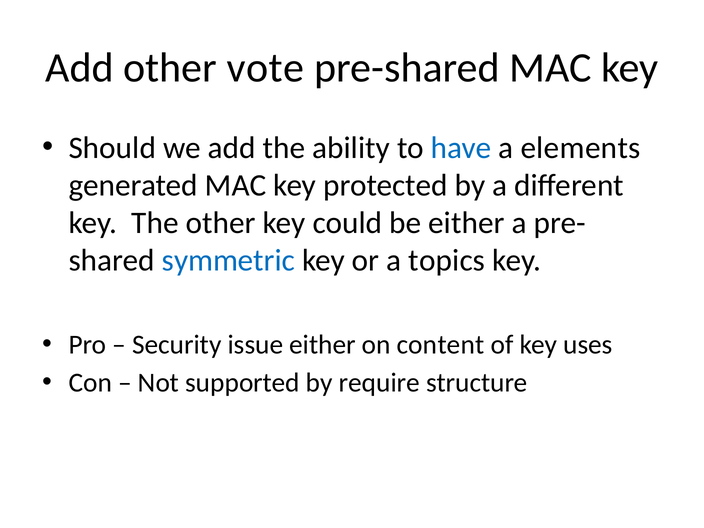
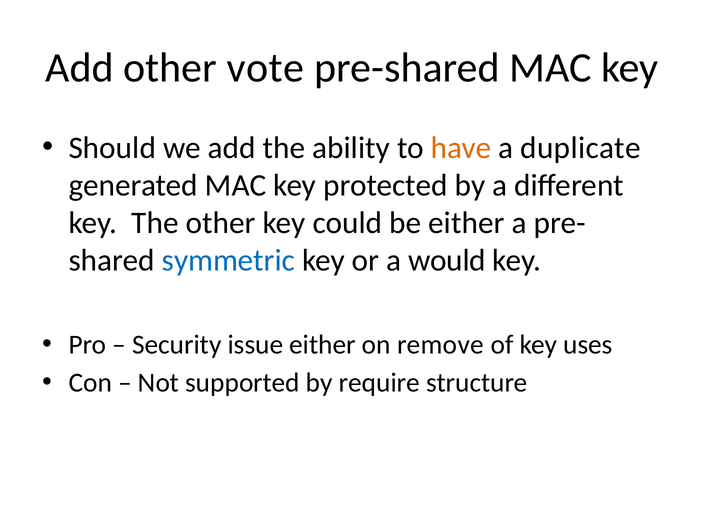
have colour: blue -> orange
elements: elements -> duplicate
topics: topics -> would
content: content -> remove
